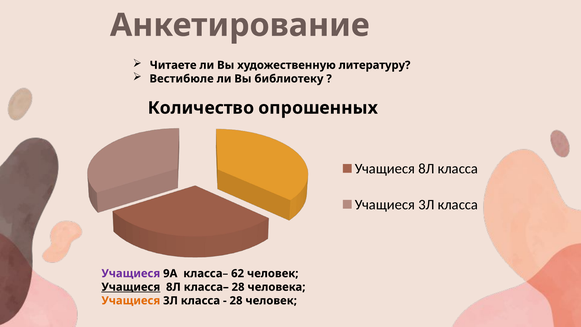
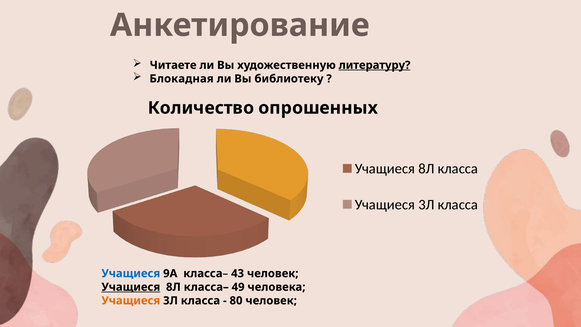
литературу underline: none -> present
Вестибюле: Вестибюле -> Блокадная
Учащиеся at (131, 273) colour: purple -> blue
62: 62 -> 43
класса– 28: 28 -> 49
28 at (236, 300): 28 -> 80
